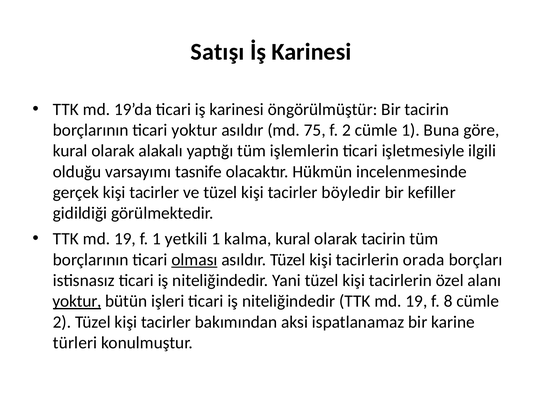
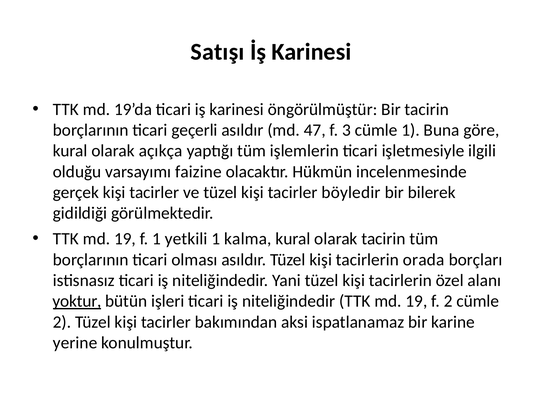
ticari yoktur: yoktur -> geçerli
75: 75 -> 47
f 2: 2 -> 3
alakalı: alakalı -> açıkça
tasnife: tasnife -> faizine
kefiller: kefiller -> bilerek
olması underline: present -> none
f 8: 8 -> 2
türleri: türleri -> yerine
